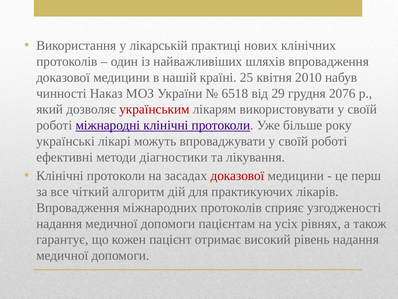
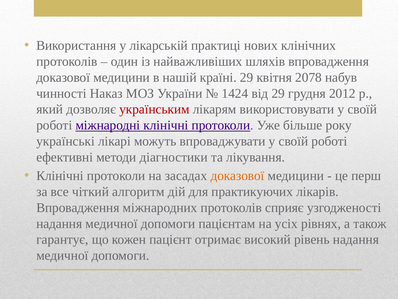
країні 25: 25 -> 29
2010: 2010 -> 2078
6518: 6518 -> 1424
2076: 2076 -> 2012
доказової at (237, 175) colour: red -> orange
